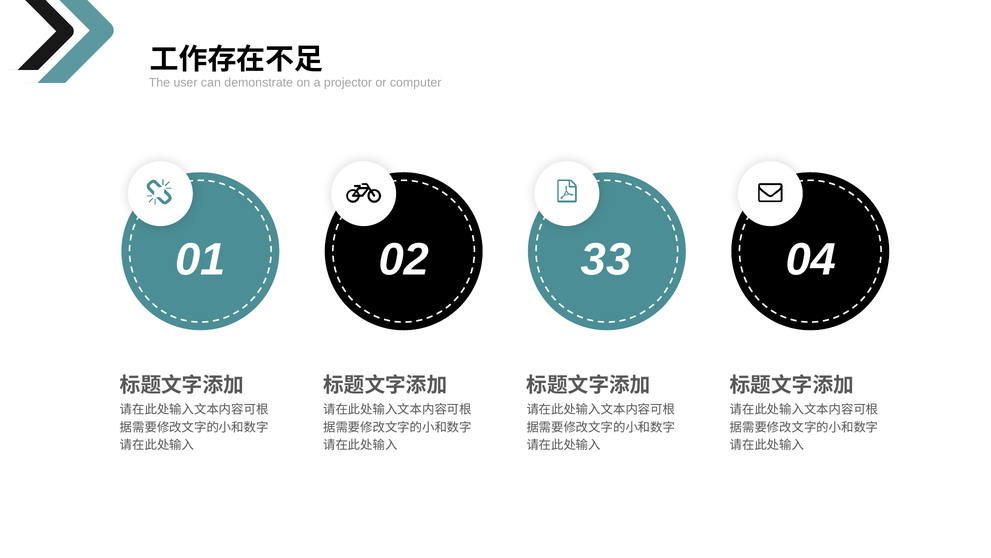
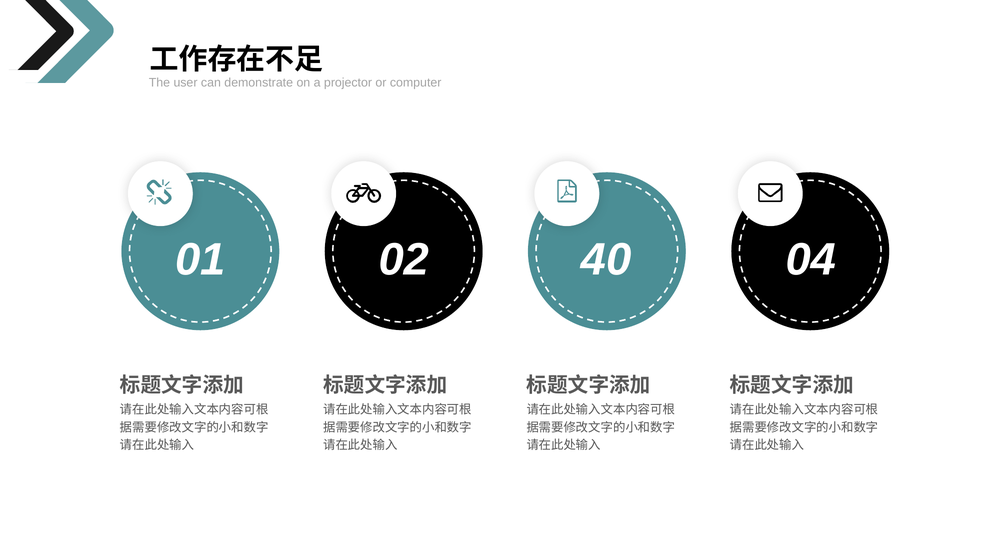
33: 33 -> 40
